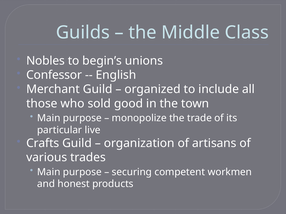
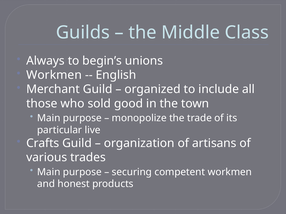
Nobles: Nobles -> Always
Confessor at (54, 75): Confessor -> Workmen
